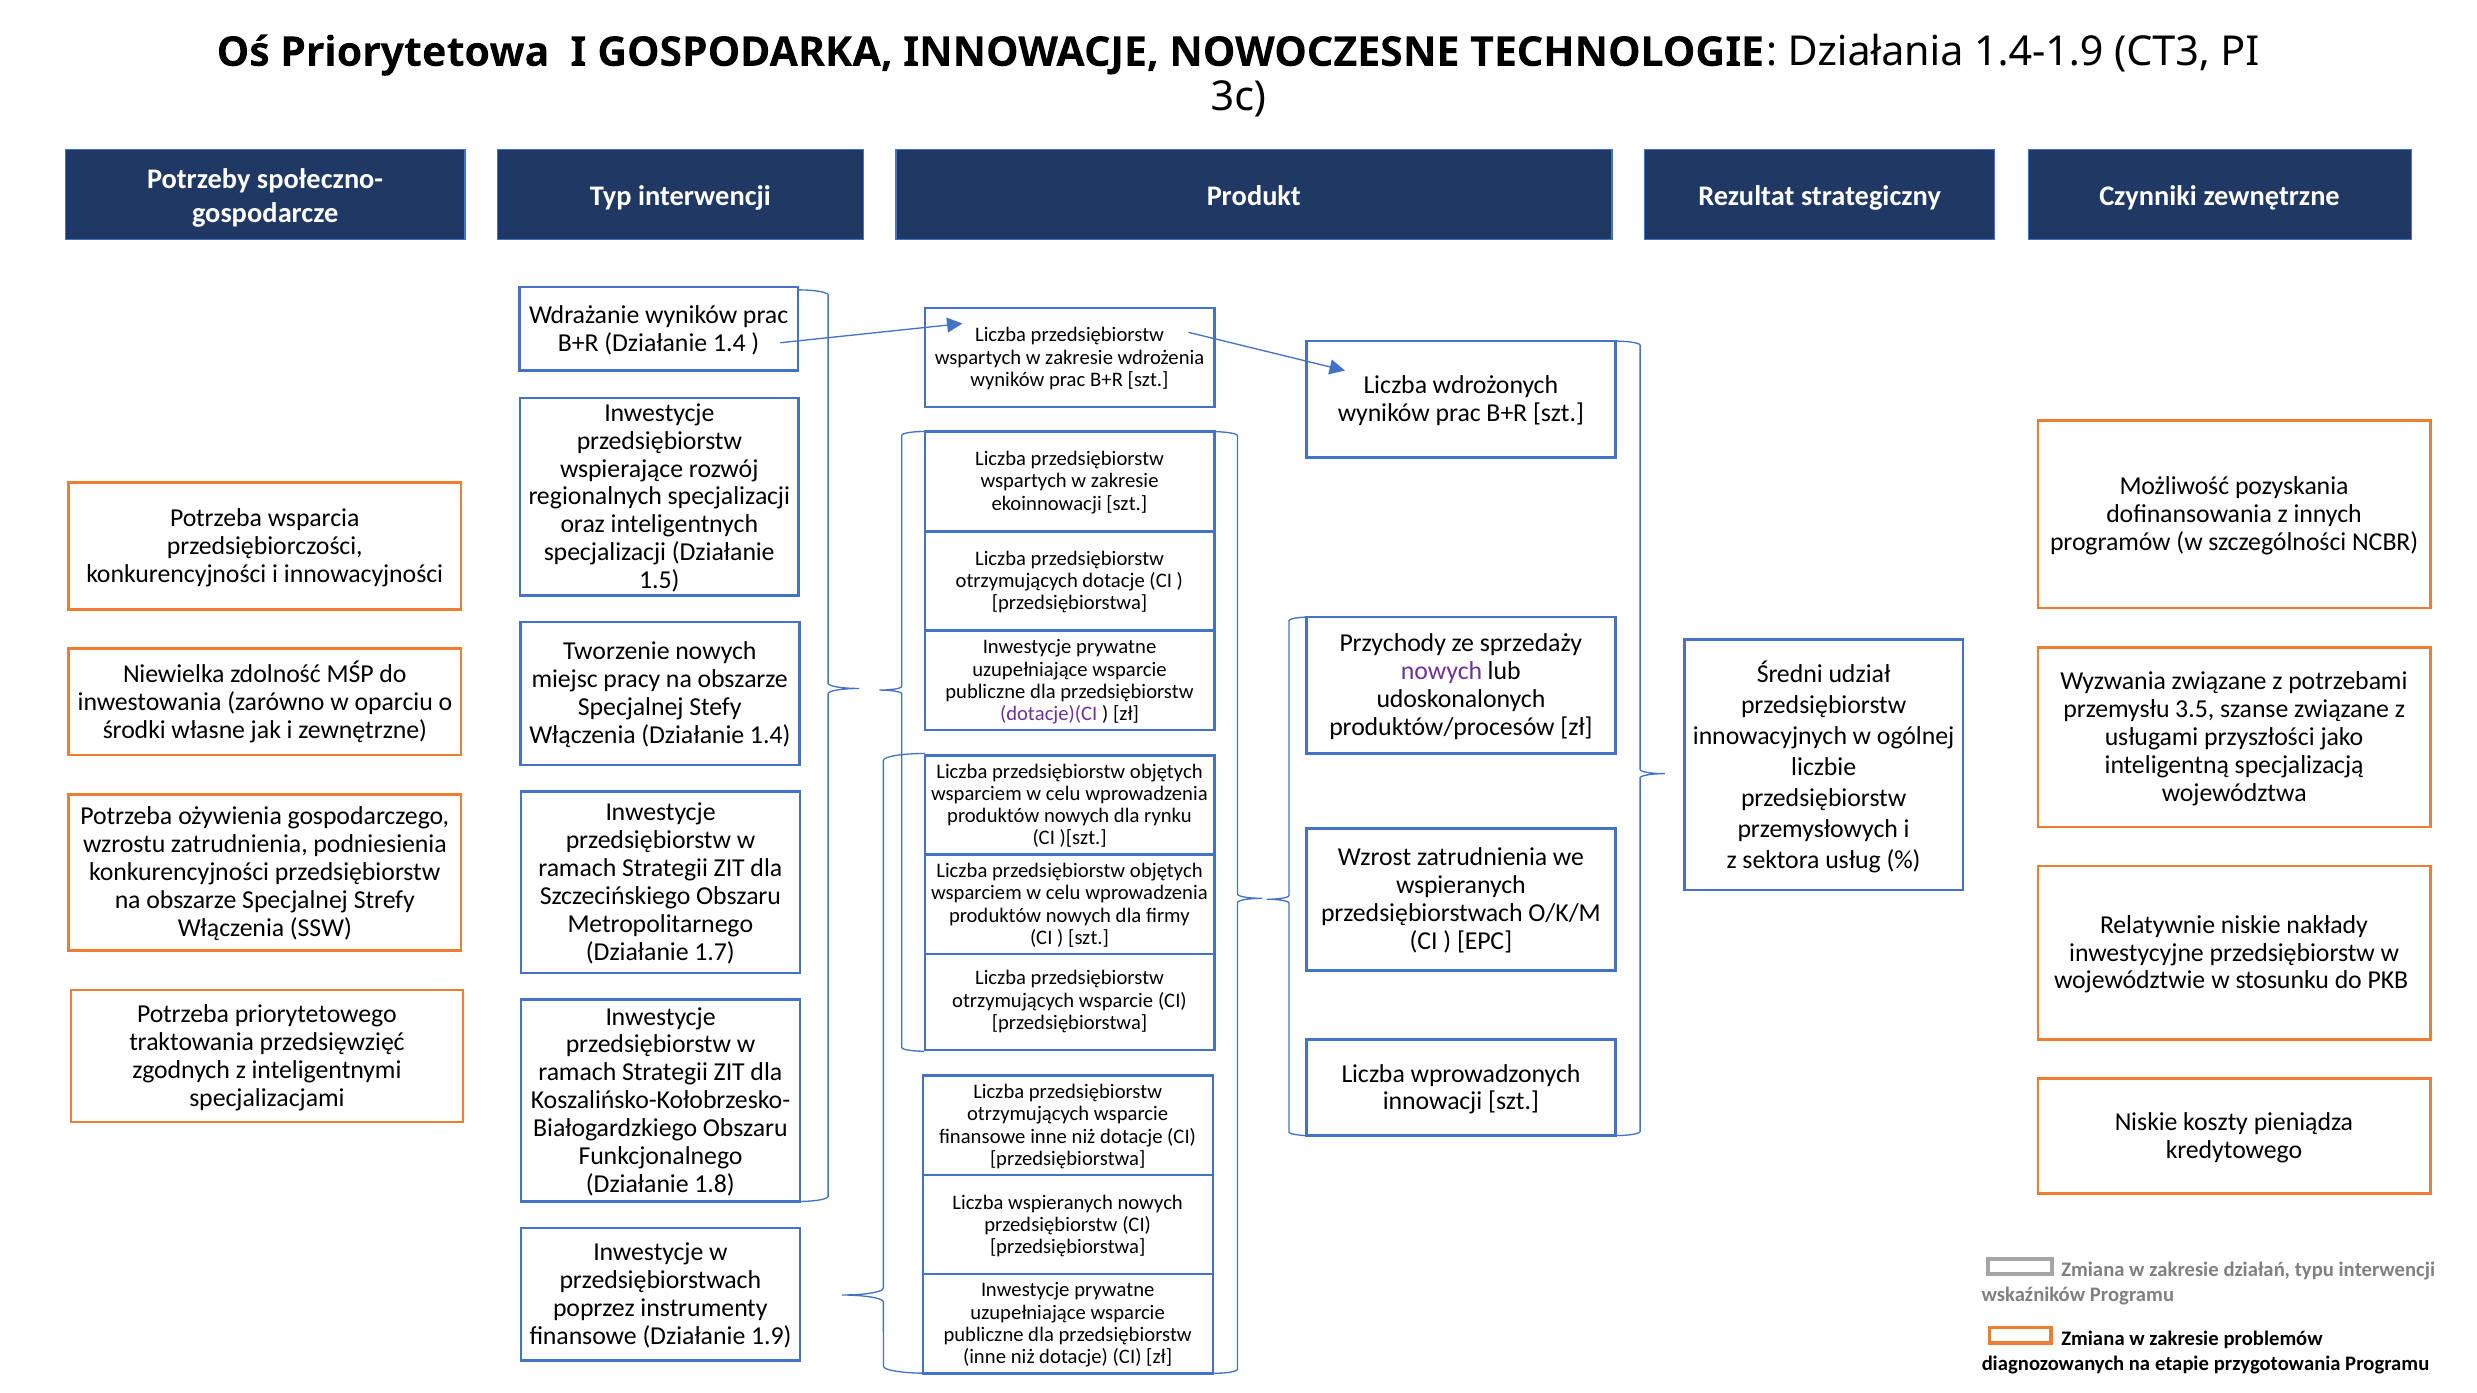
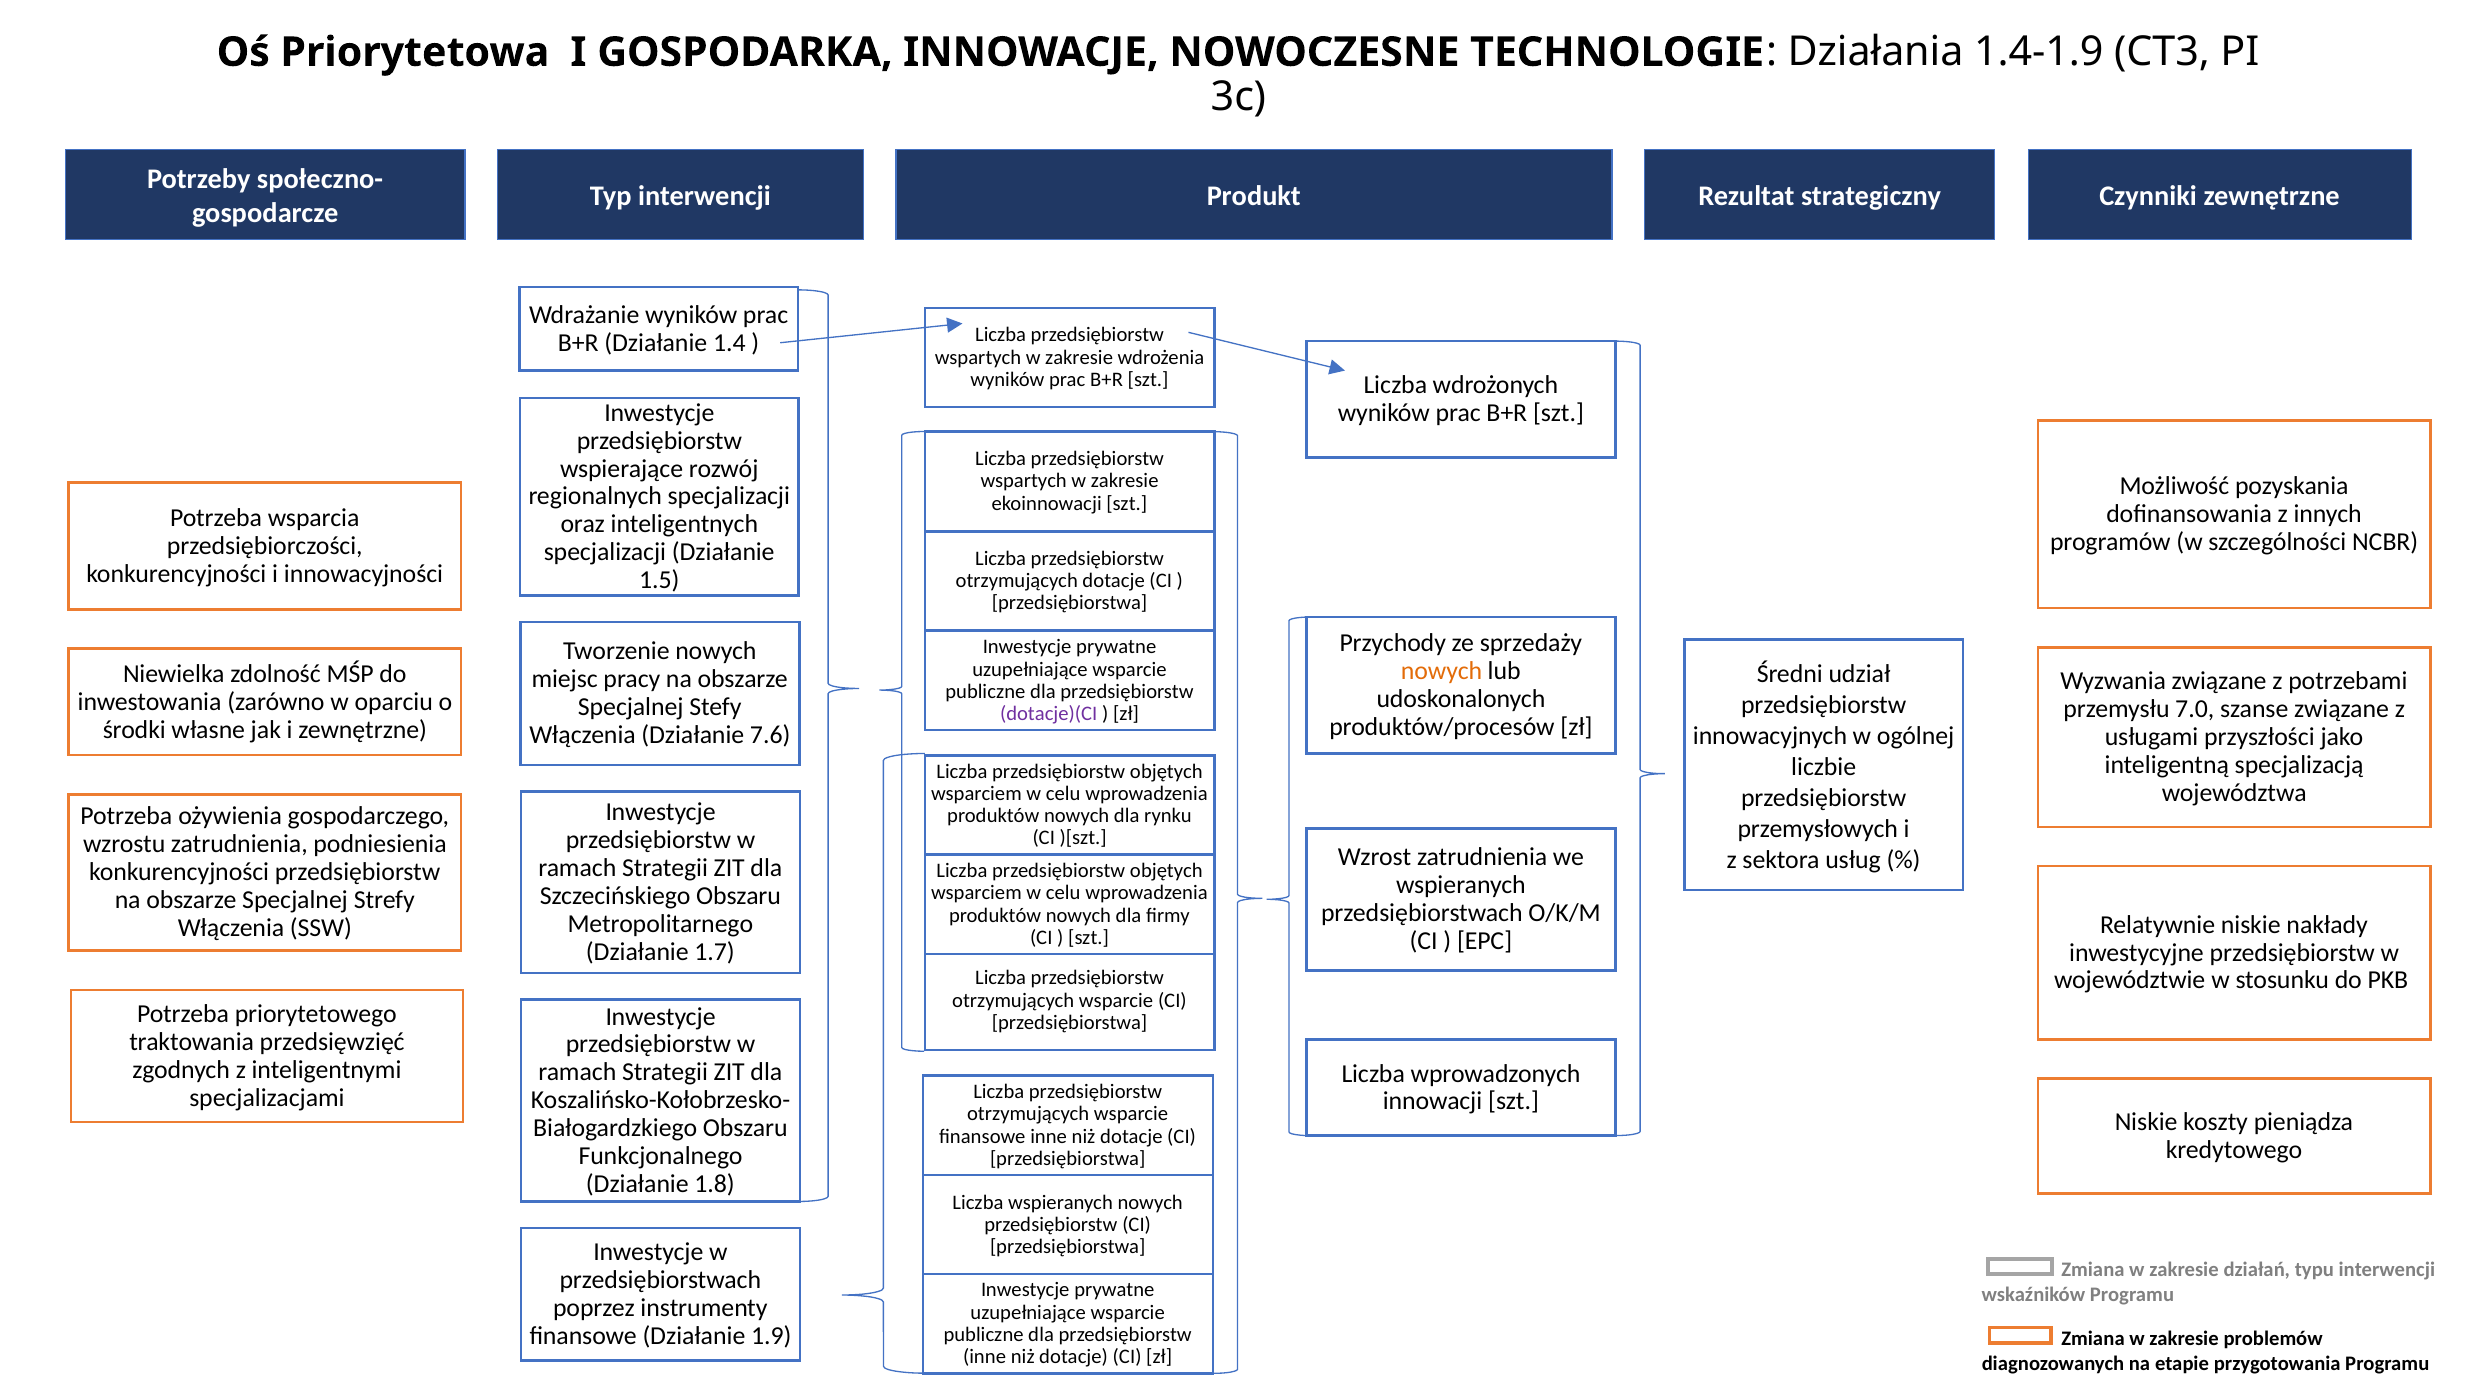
nowych at (1442, 671) colour: purple -> orange
3.5: 3.5 -> 7.0
Włączenia Działanie 1.4: 1.4 -> 7.6
